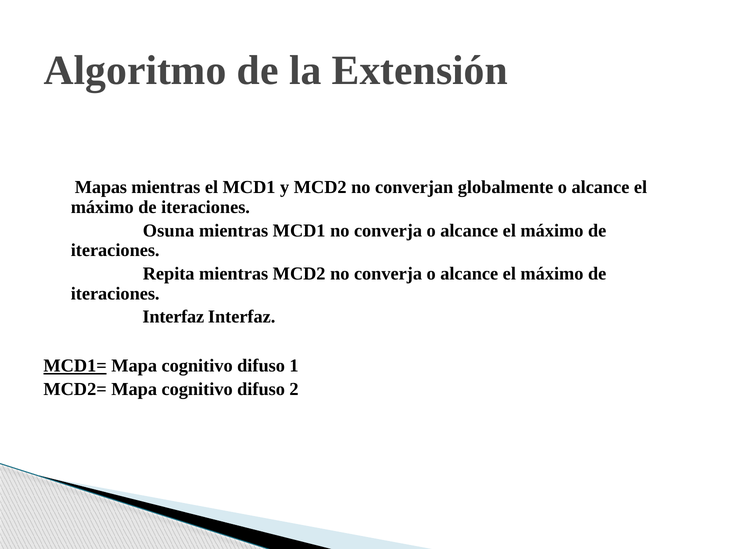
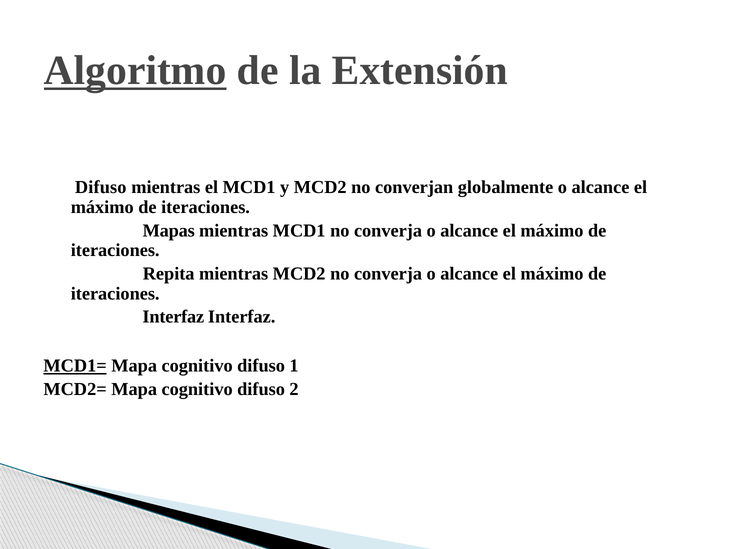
Algoritmo underline: none -> present
Mapas at (101, 187): Mapas -> Difuso
Osuna: Osuna -> Mapas
